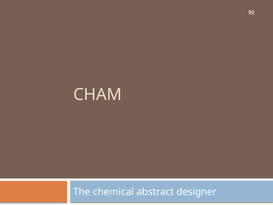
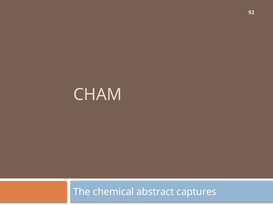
designer: designer -> captures
